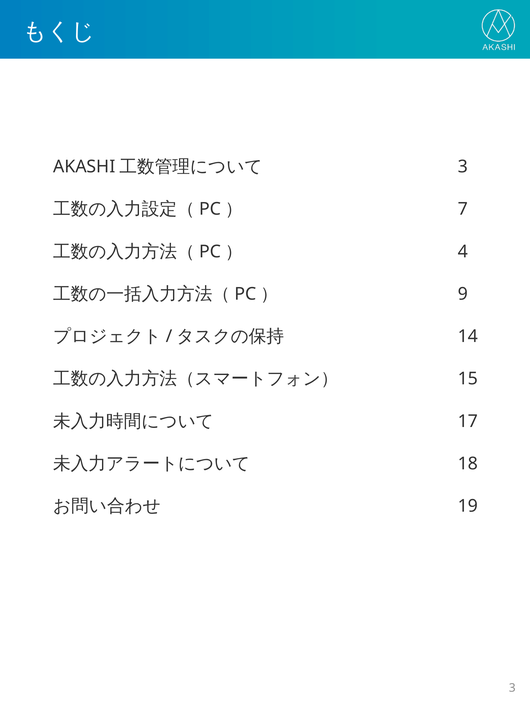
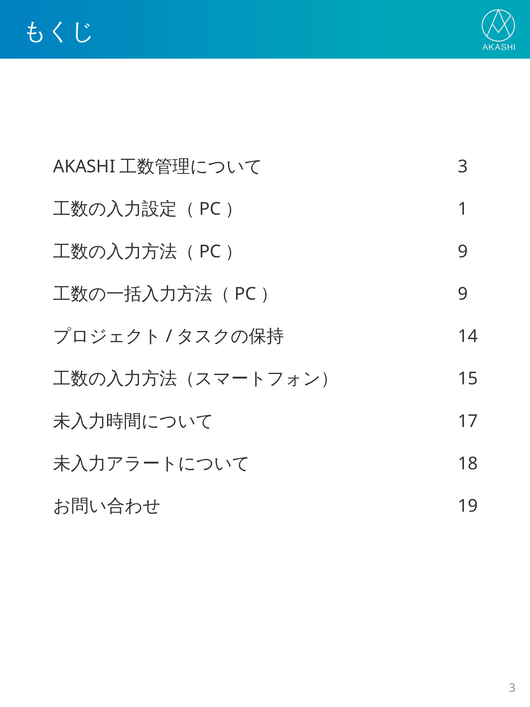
7: 7 -> 1
4 at (463, 251): 4 -> 9
